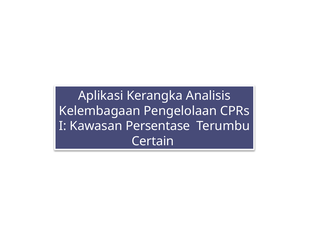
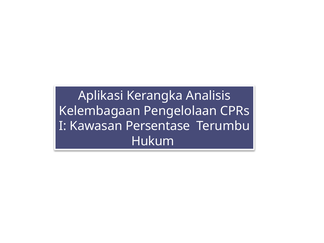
Certain: Certain -> Hukum
